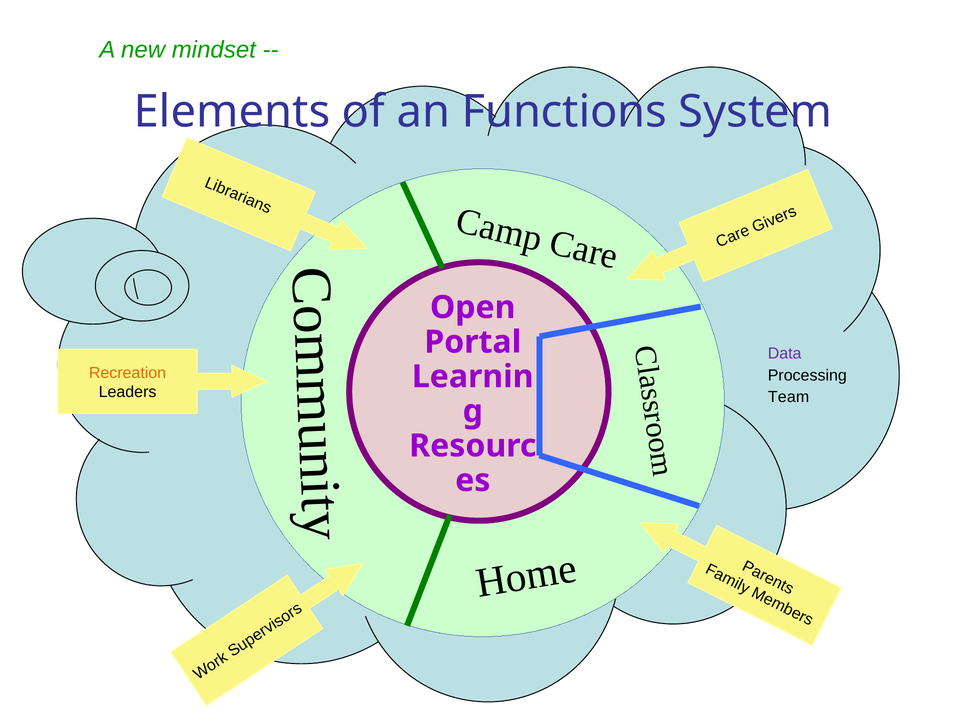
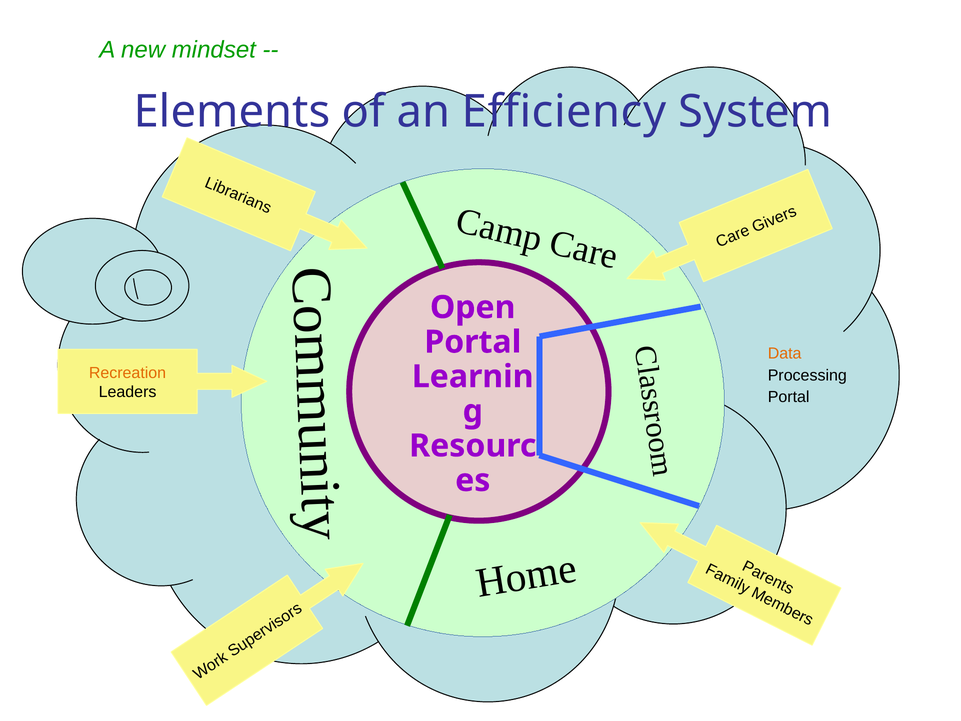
Functions: Functions -> Efficiency
Data colour: purple -> orange
Team at (789, 397): Team -> Portal
